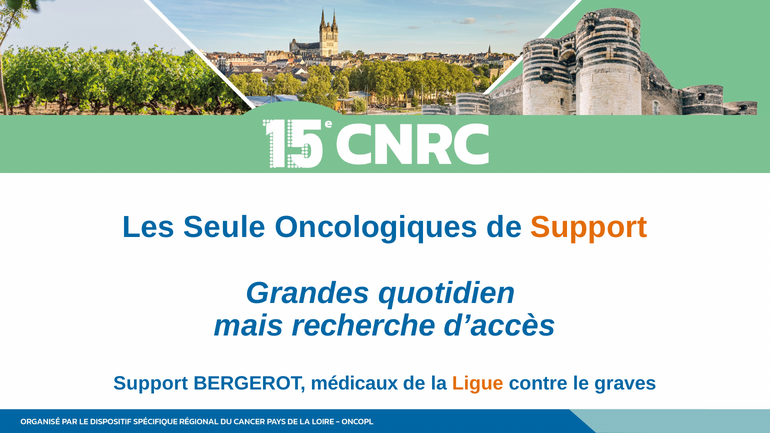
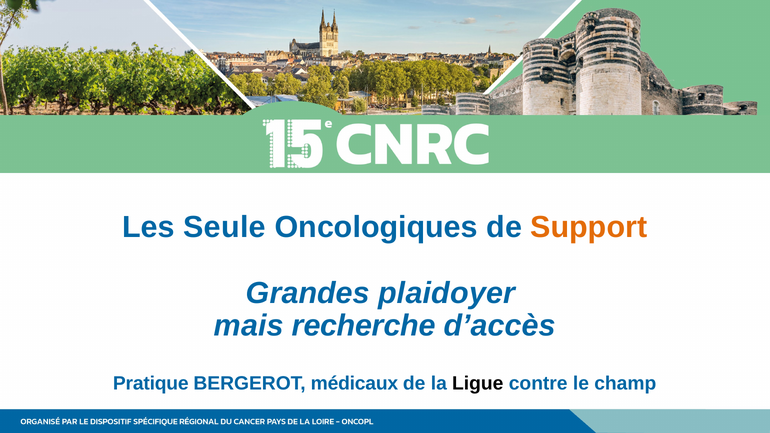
quotidien: quotidien -> plaidoyer
Support at (151, 383): Support -> Pratique
Ligue colour: orange -> black
graves: graves -> champ
